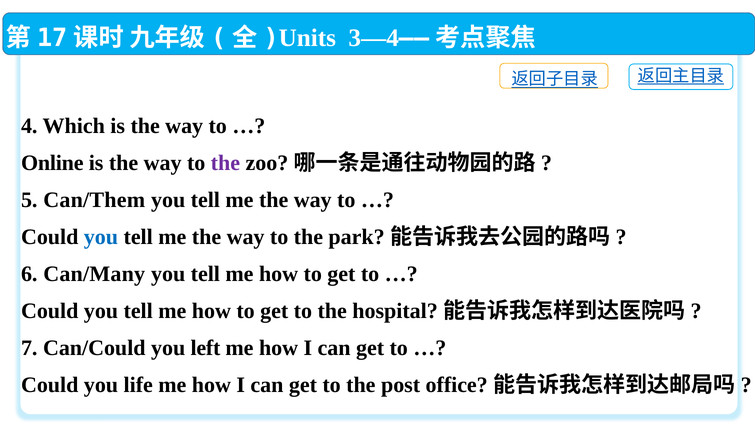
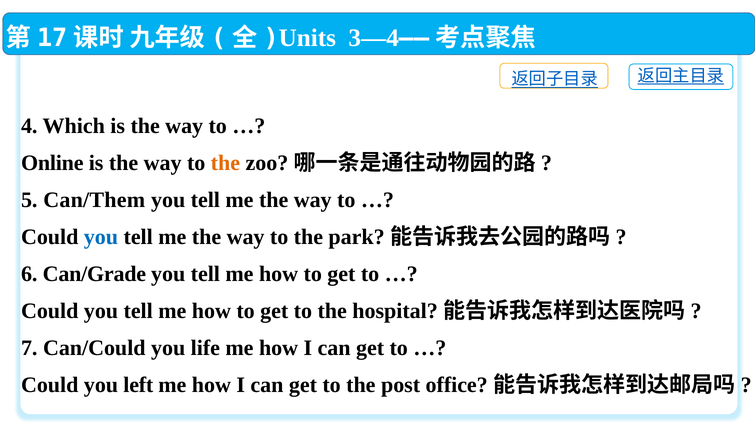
the at (225, 163) colour: purple -> orange
Can/Many: Can/Many -> Can/Grade
left: left -> life
life: life -> left
